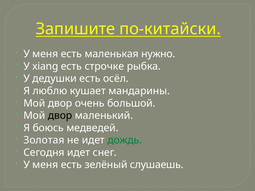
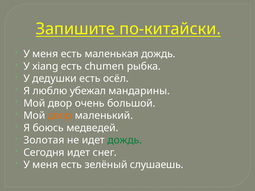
маленькая нужно: нужно -> дождь
строчке: строчке -> chumen
кушает: кушает -> убежал
двор at (60, 116) colour: black -> orange
